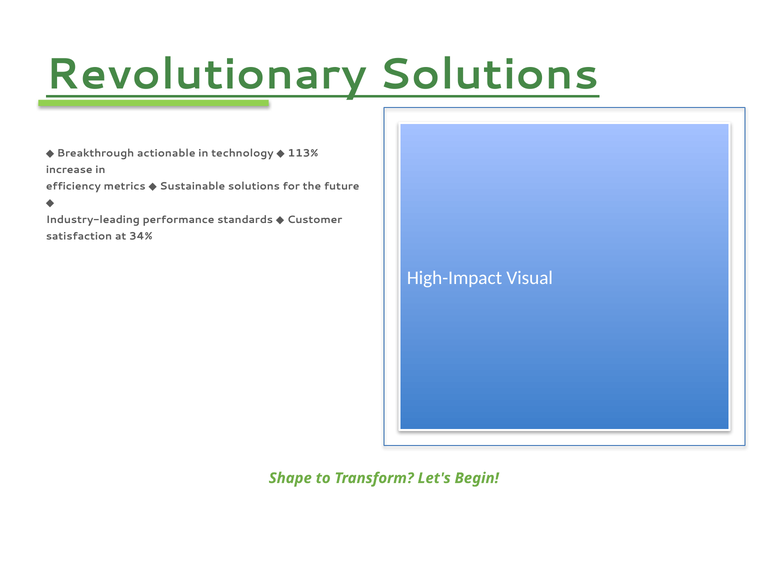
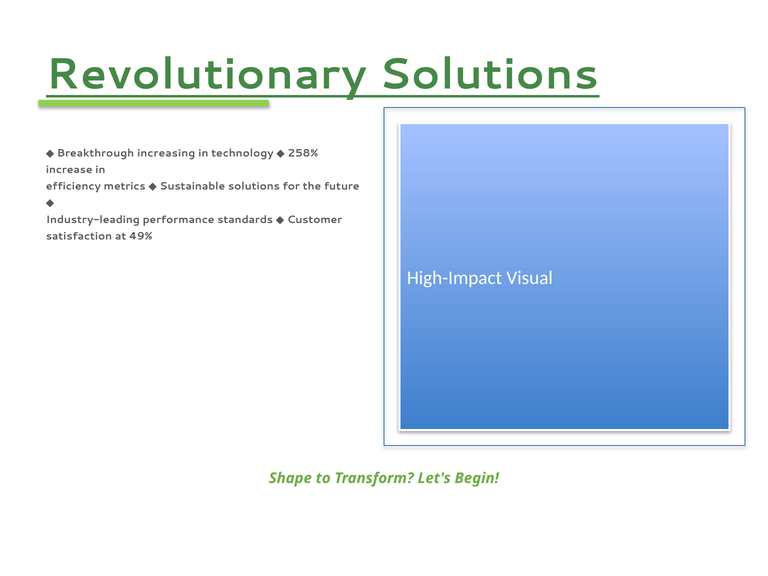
actionable: actionable -> increasing
113%: 113% -> 258%
34%: 34% -> 49%
